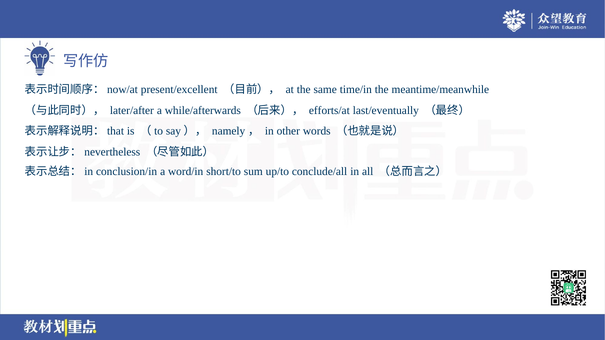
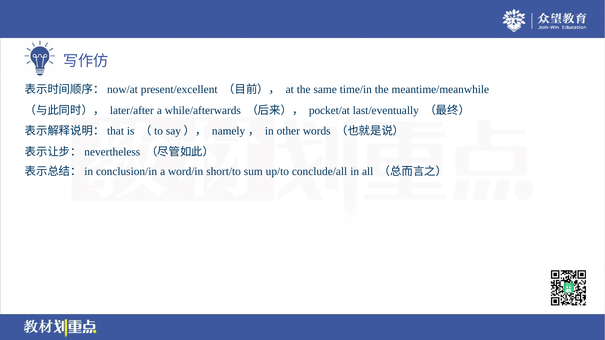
efforts/at: efforts/at -> pocket/at
